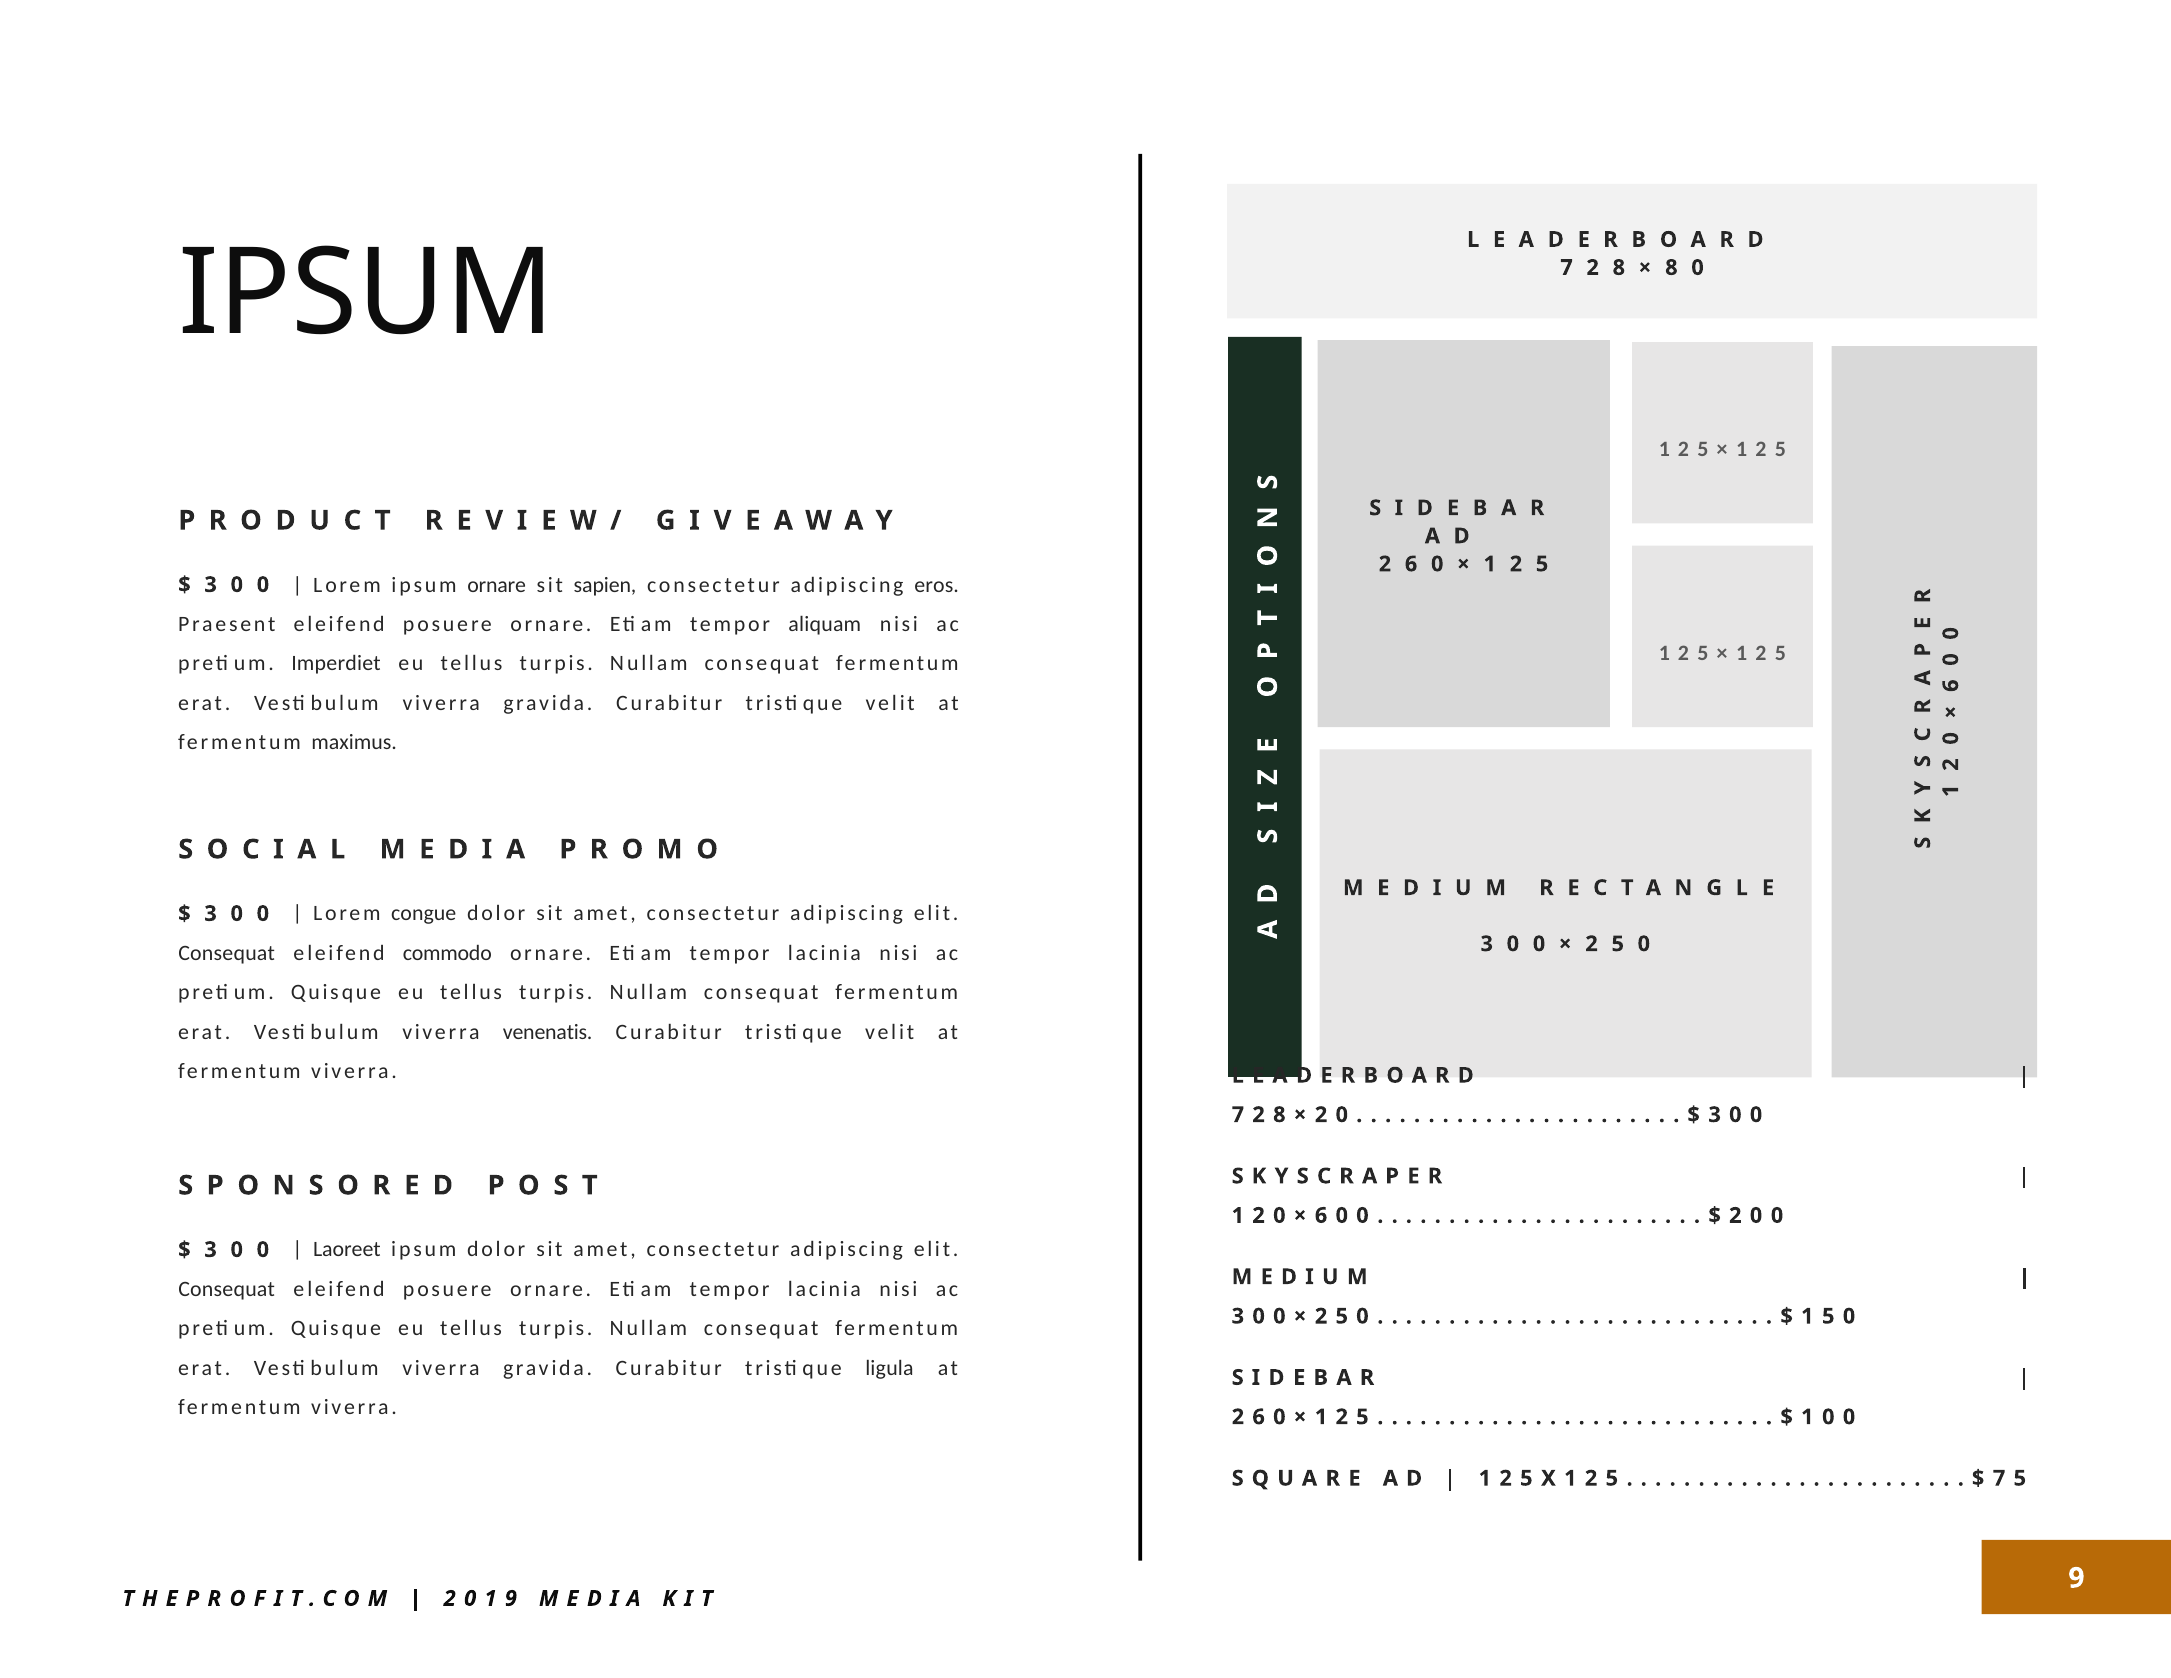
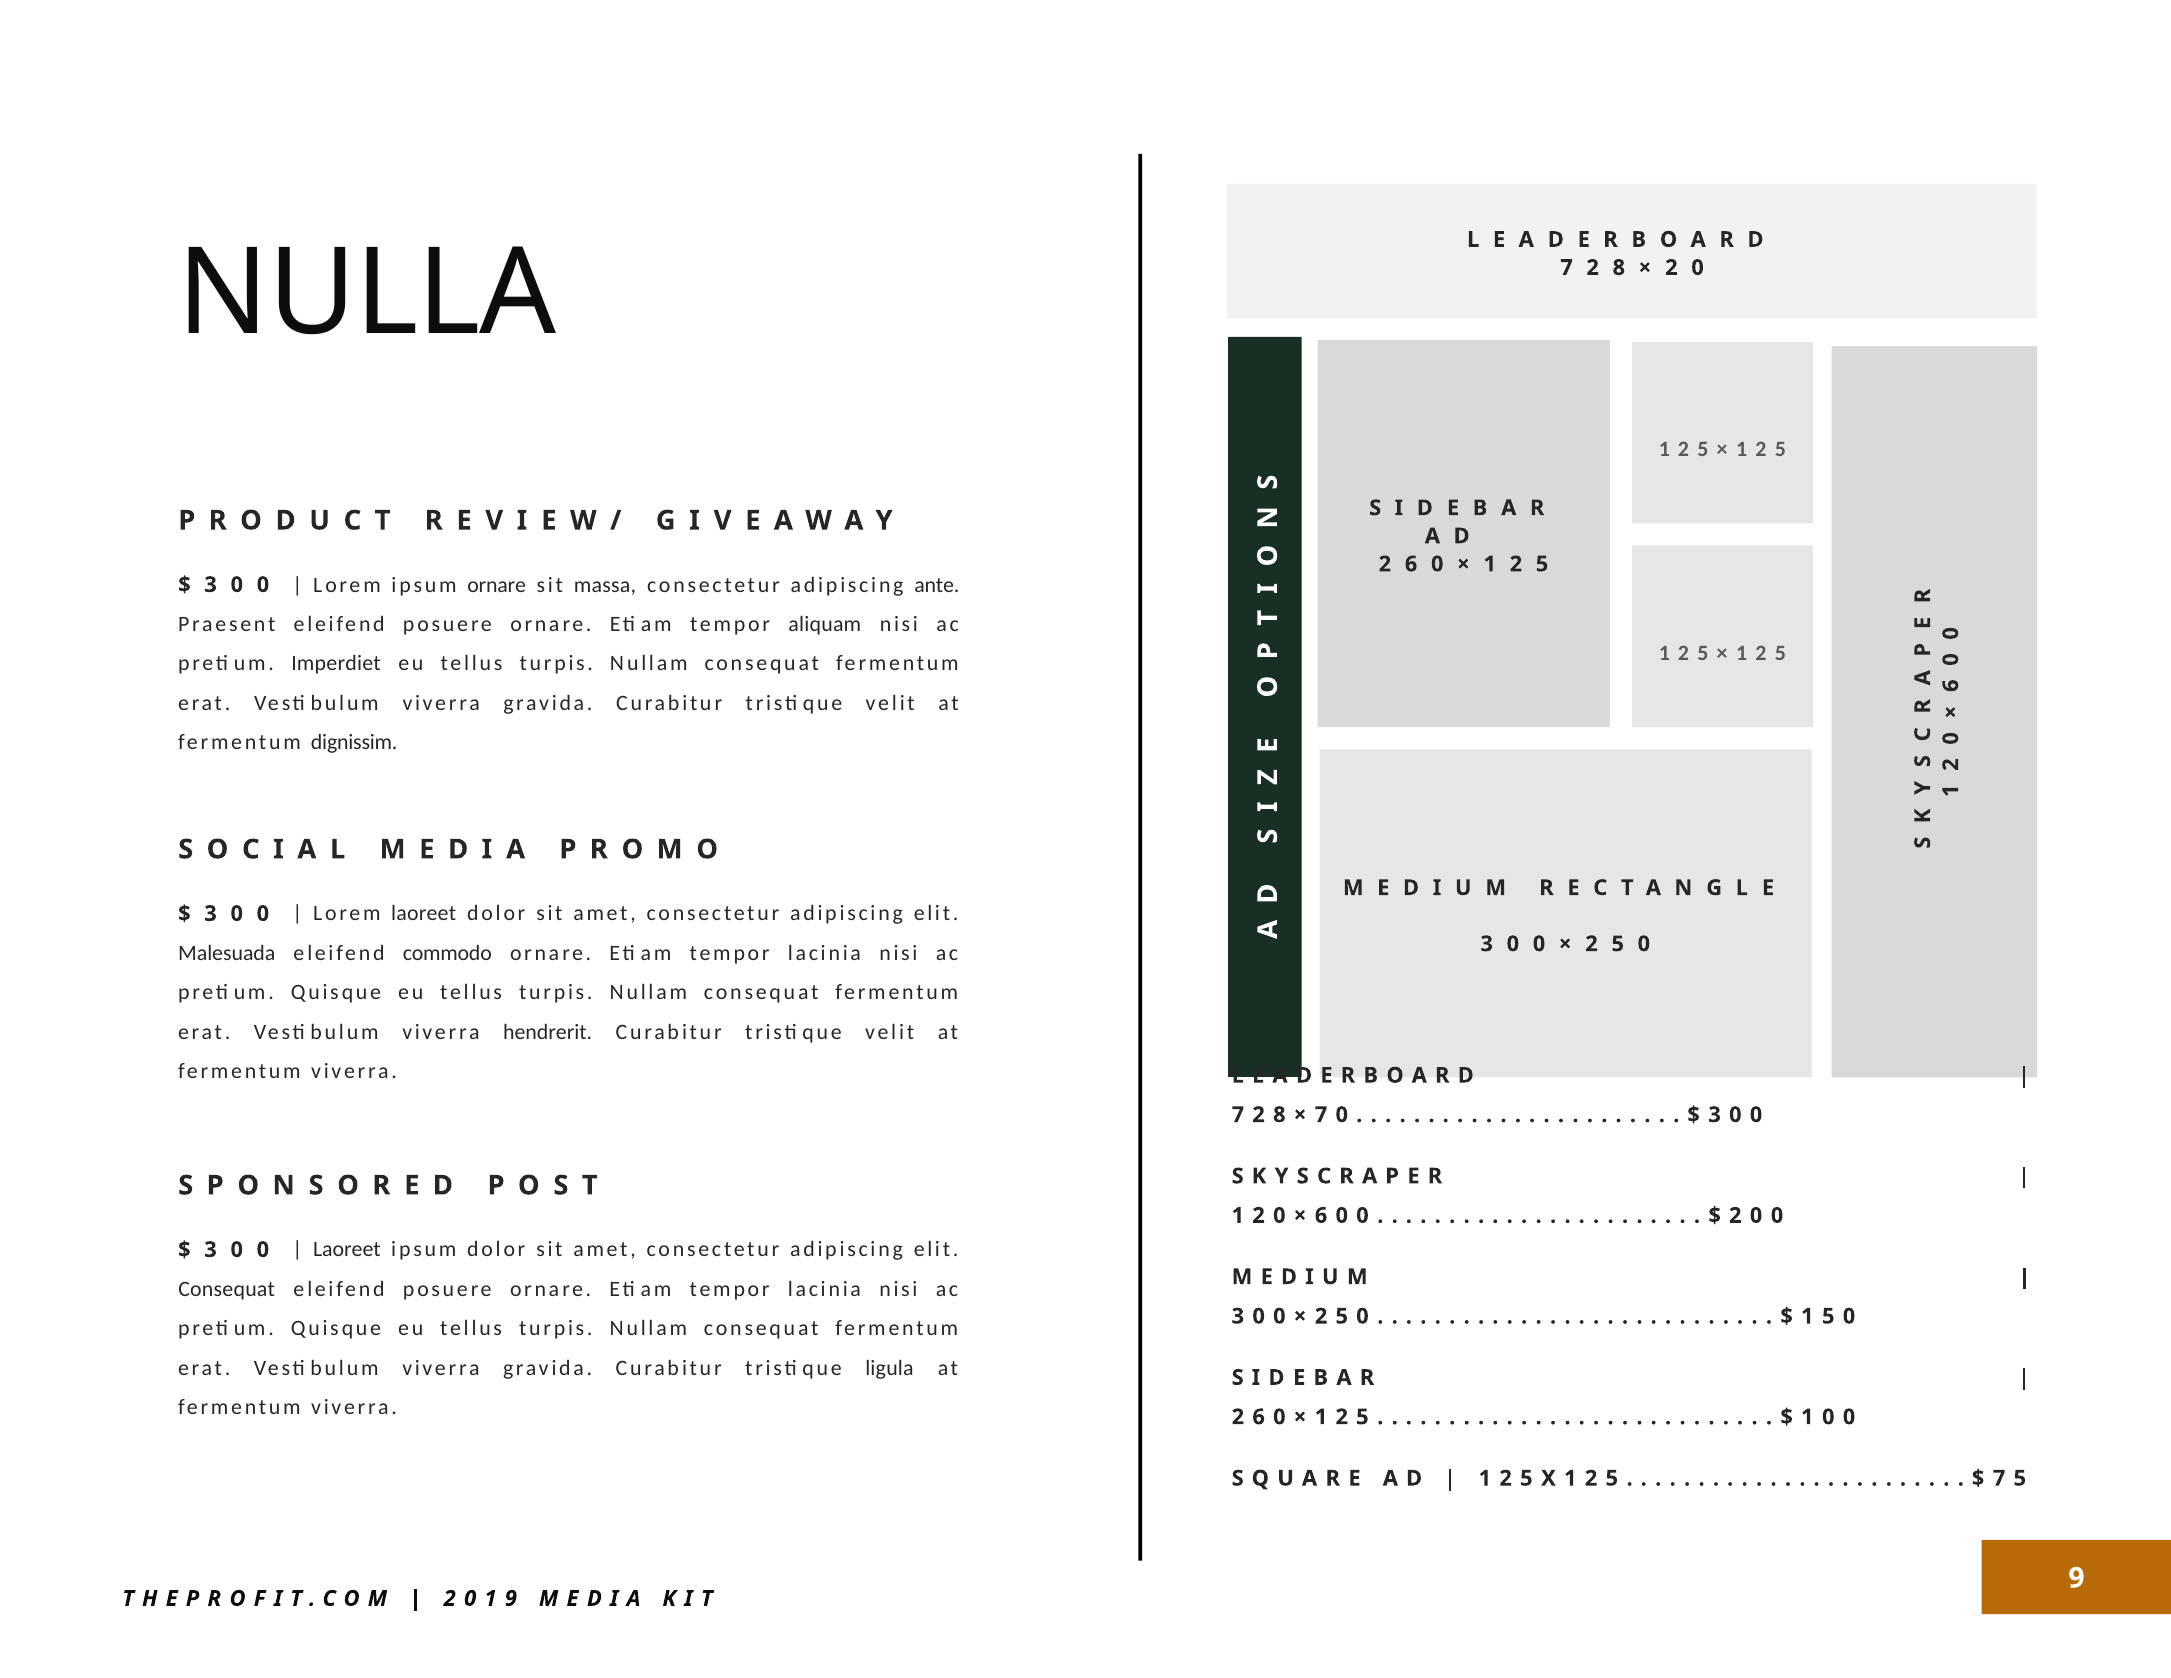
IPSUM at (367, 294): IPSUM -> NULLA
8 at (1671, 268): 8 -> 2
sapien: sapien -> massa
eros: eros -> ante
maximus: maximus -> dignissim
Lorem congue: congue -> laoreet
Consequat at (227, 953): Consequat -> Malesuada
venenatis: venenatis -> hendrerit
2 at (1321, 1115): 2 -> 7
